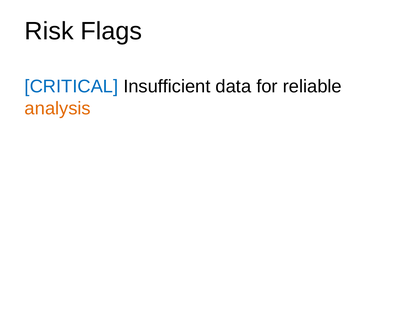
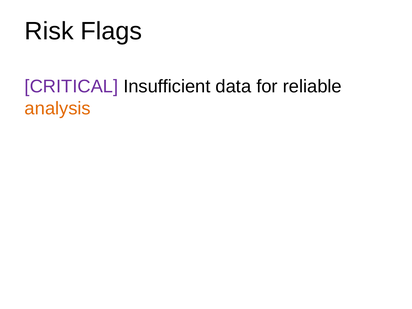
CRITICAL colour: blue -> purple
